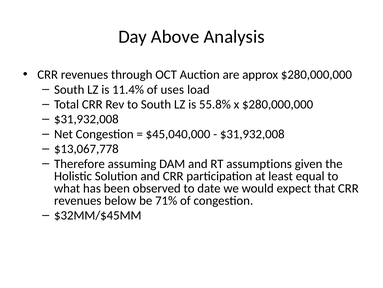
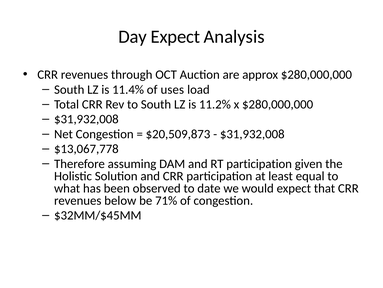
Day Above: Above -> Expect
55.8%: 55.8% -> 11.2%
$45,040,000: $45,040,000 -> $20,509,873
RT assumptions: assumptions -> participation
